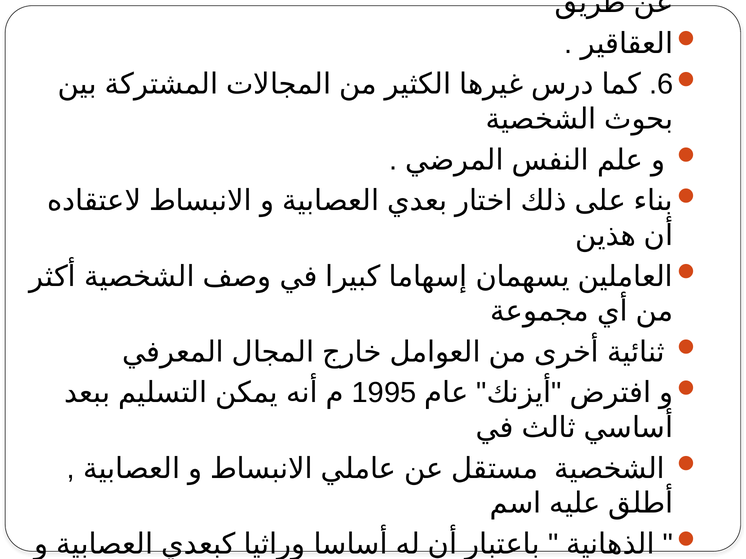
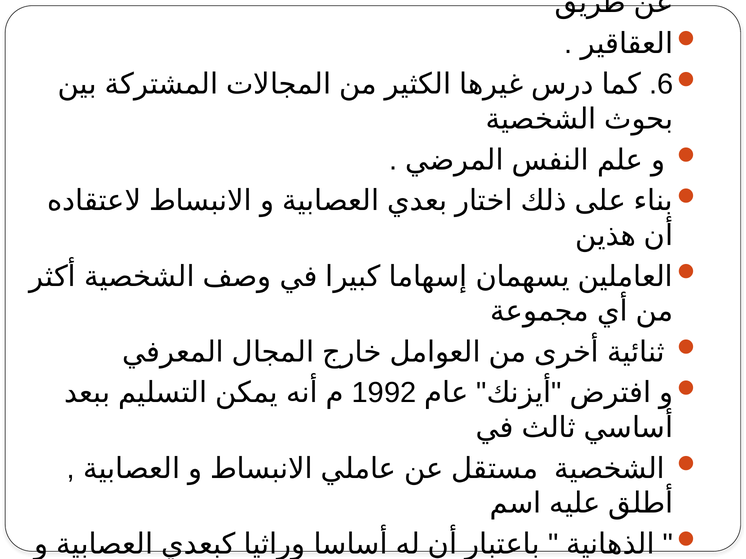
1995: 1995 -> 1992
